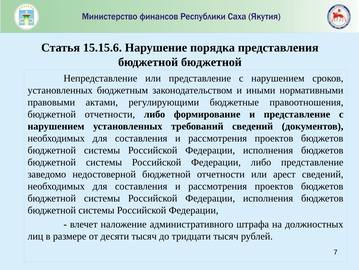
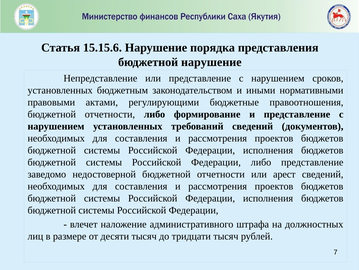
бюджетной бюджетной: бюджетной -> нарушение
